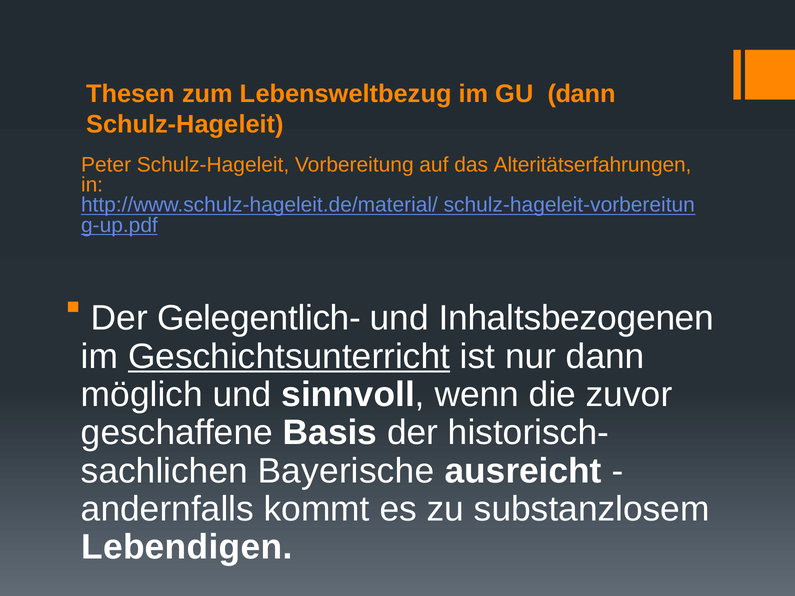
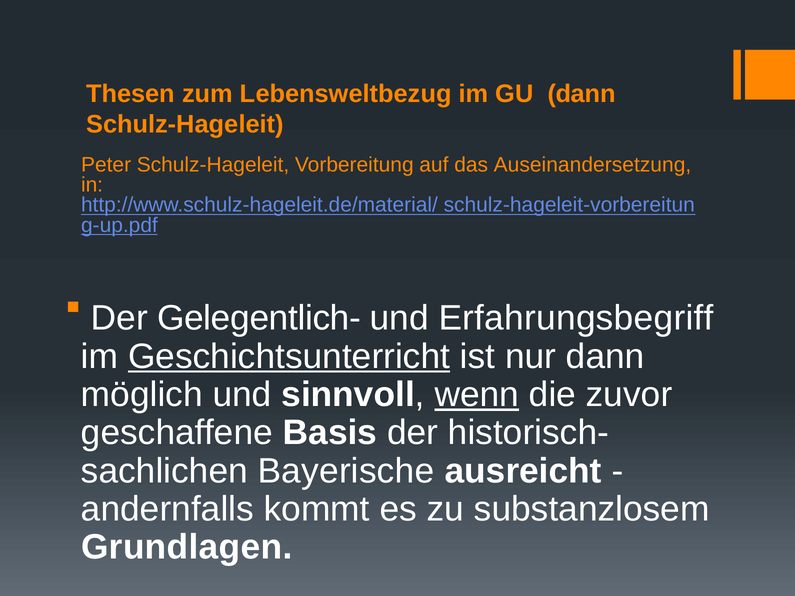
Alteritätserfahrungen: Alteritätserfahrungen -> Auseinandersetzung
Inhaltsbezogenen: Inhaltsbezogenen -> Erfahrungsbegriff
wenn underline: none -> present
Lebendigen: Lebendigen -> Grundlagen
